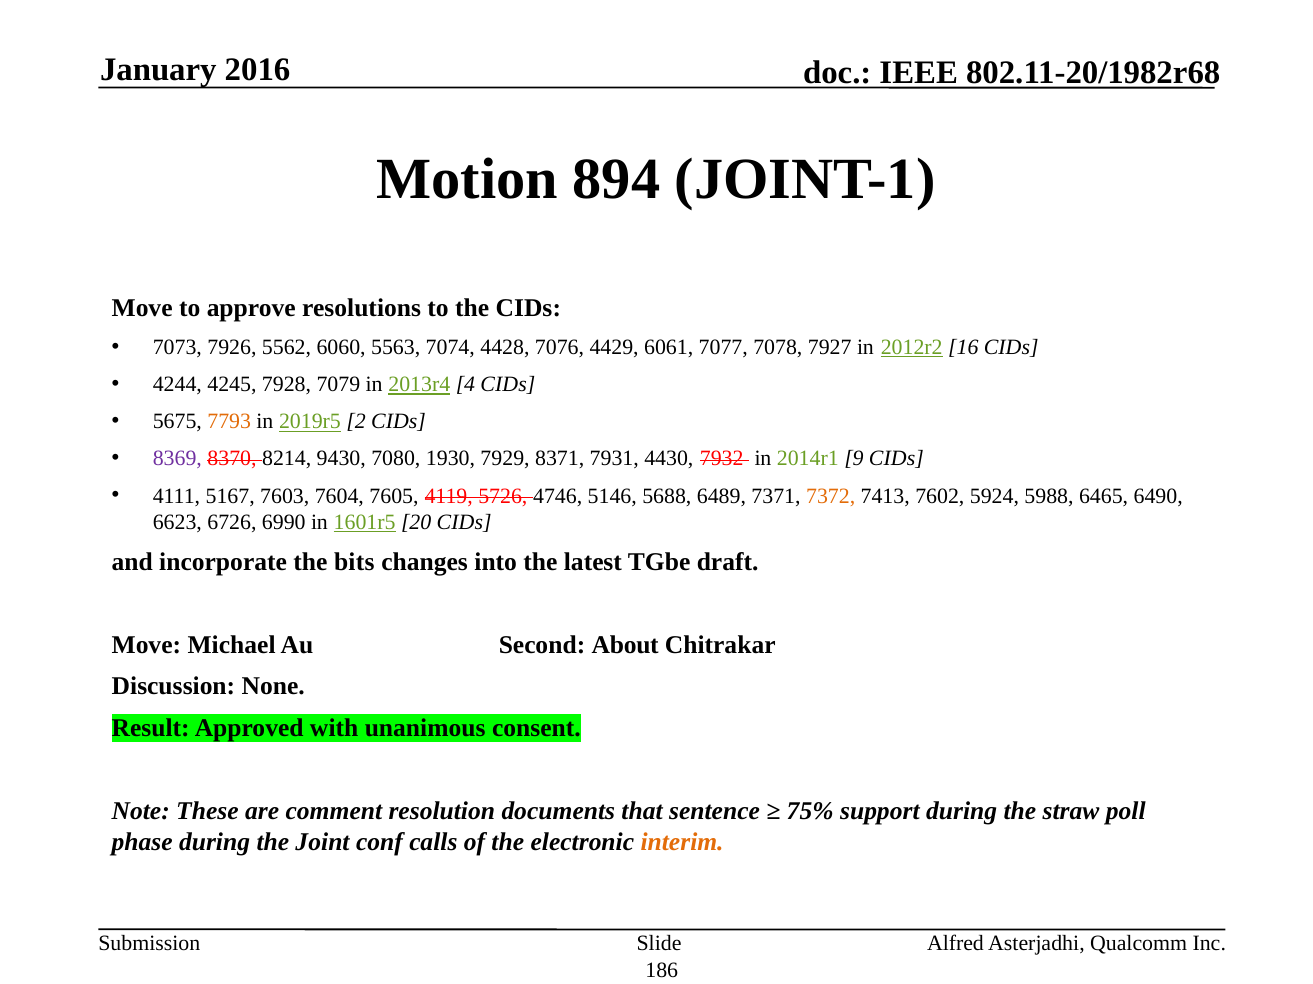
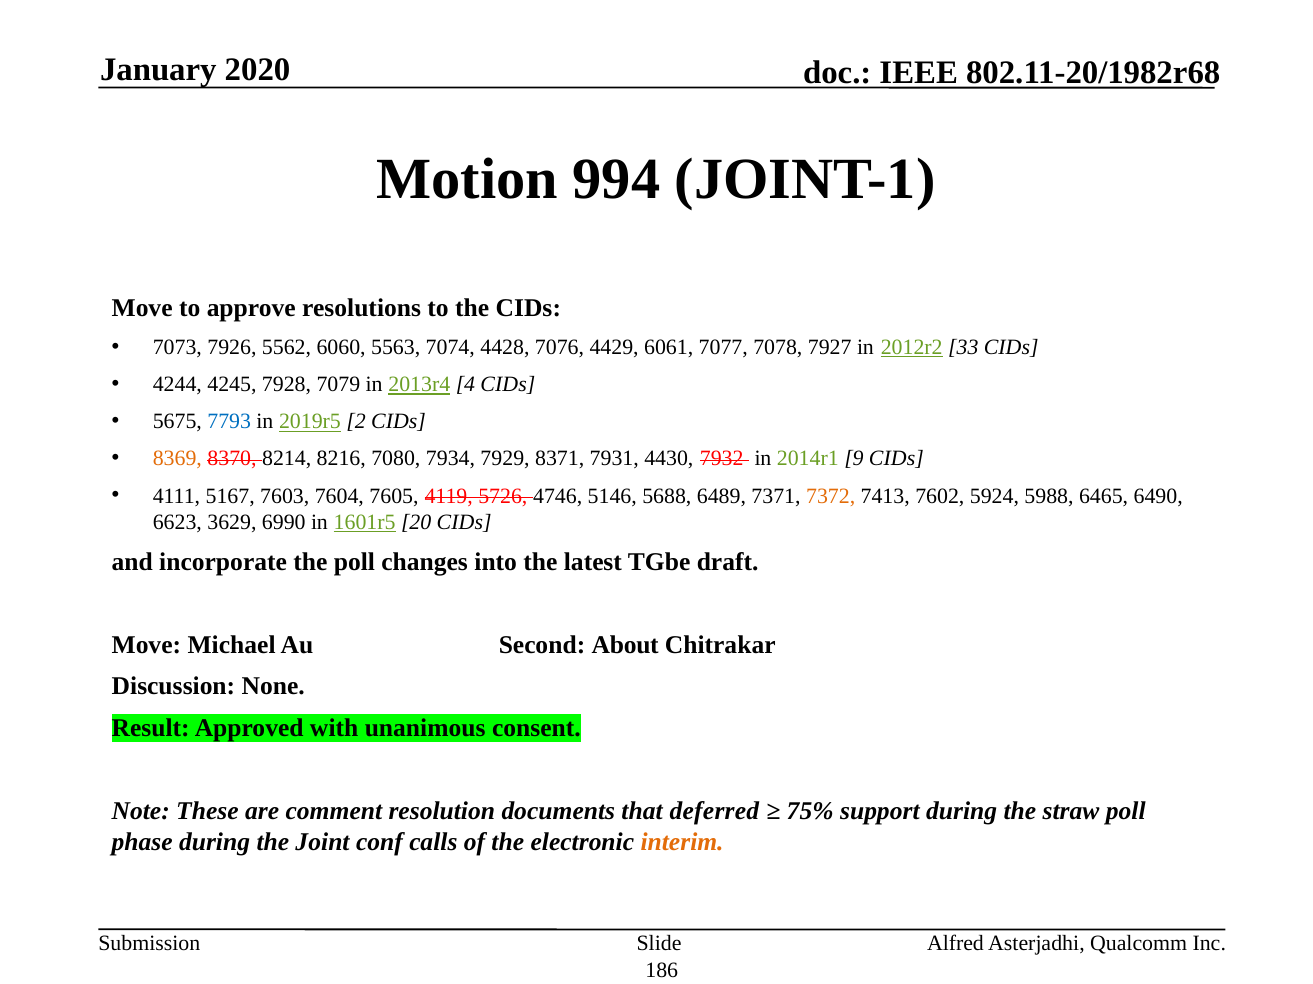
2016: 2016 -> 2020
894: 894 -> 994
16: 16 -> 33
7793 colour: orange -> blue
8369 colour: purple -> orange
9430: 9430 -> 8216
1930: 1930 -> 7934
6726: 6726 -> 3629
the bits: bits -> poll
sentence: sentence -> deferred
